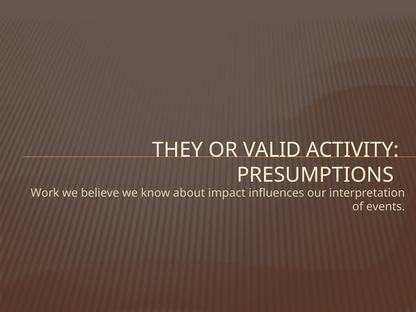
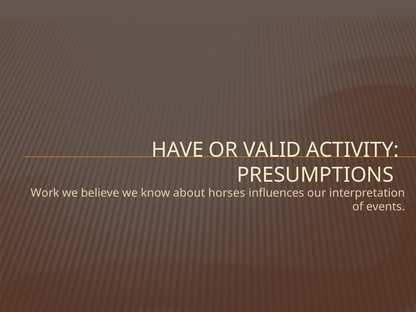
THEY: THEY -> HAVE
impact: impact -> horses
